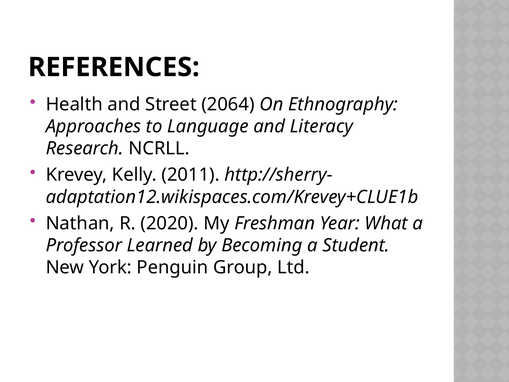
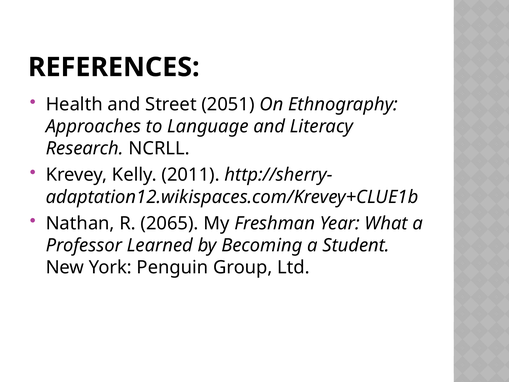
2064: 2064 -> 2051
2020: 2020 -> 2065
